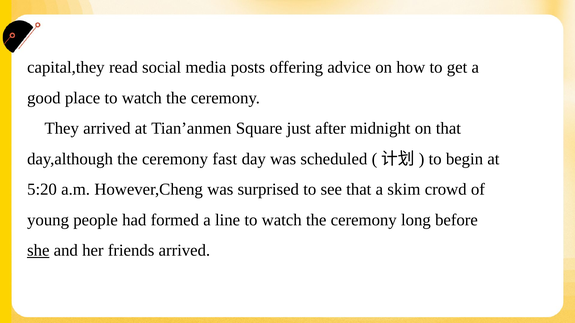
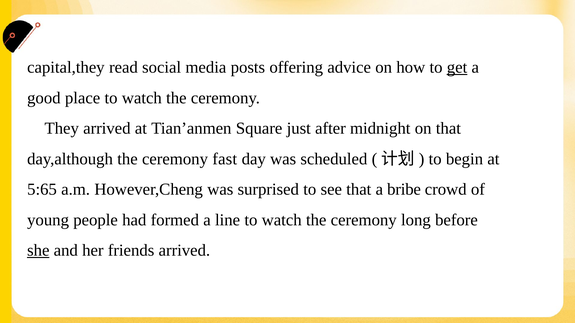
get underline: none -> present
5:20: 5:20 -> 5:65
skim: skim -> bribe
